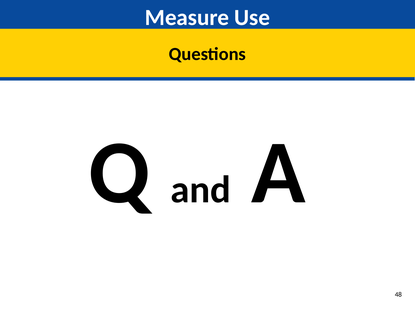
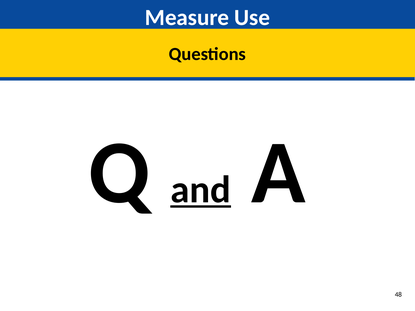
and underline: none -> present
